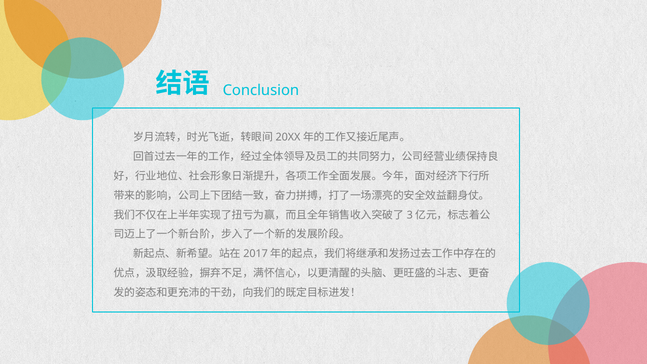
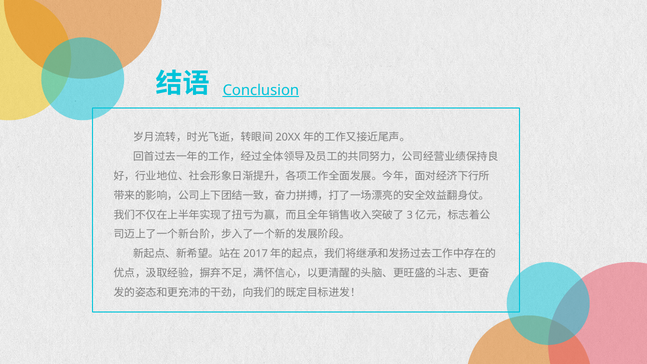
Conclusion underline: none -> present
